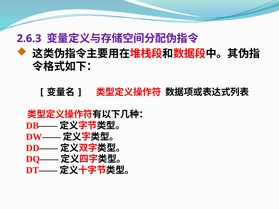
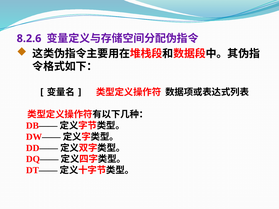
2.6.3: 2.6.3 -> 8.2.6
